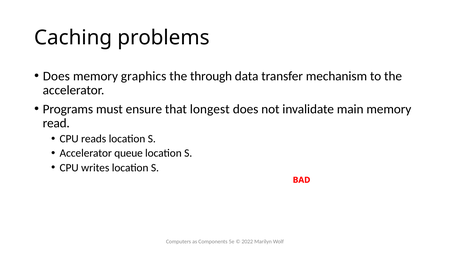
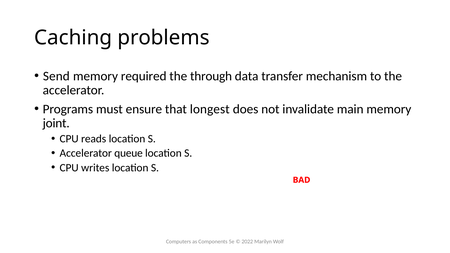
Does at (56, 76): Does -> Send
graphics: graphics -> required
read: read -> joint
